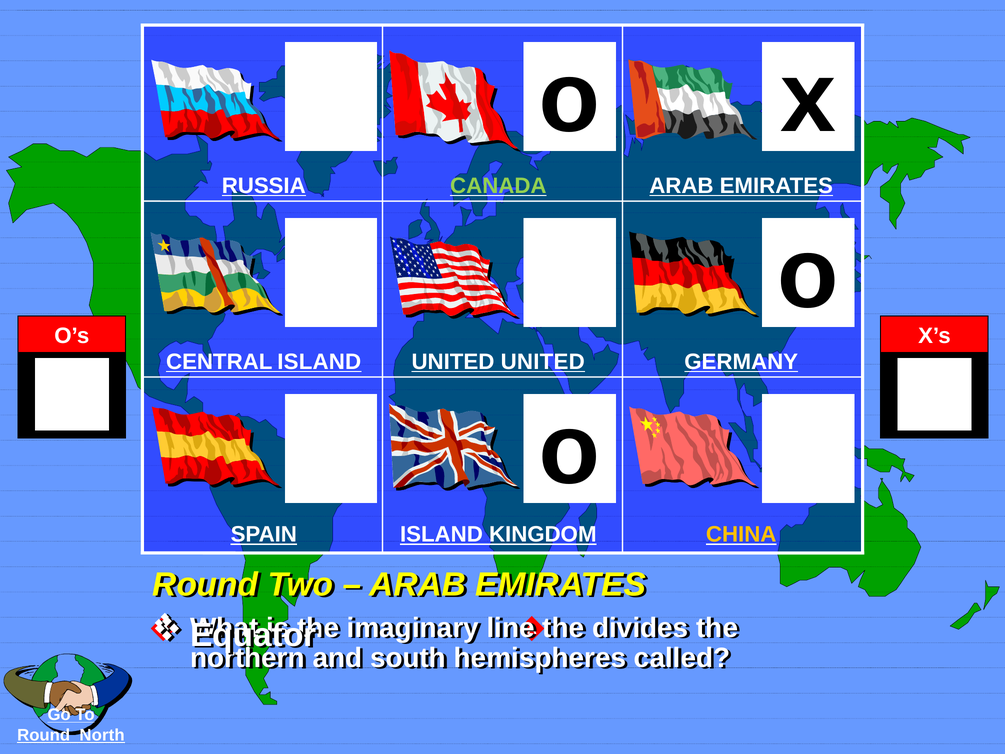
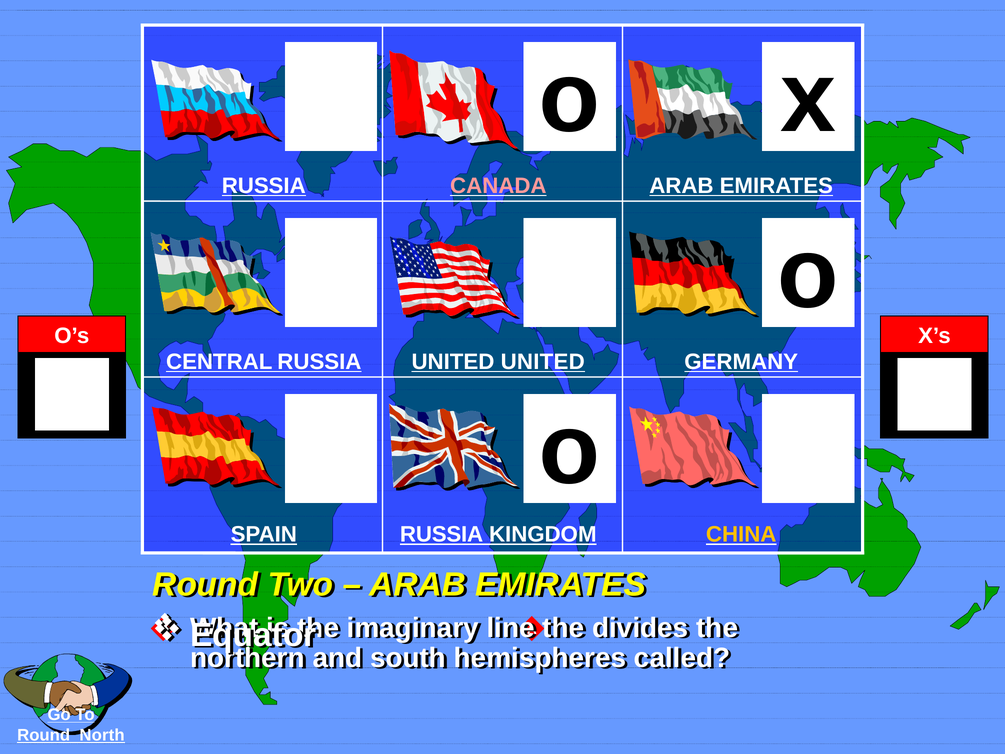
CANADA colour: light green -> pink
CENTRAL ISLAND: ISLAND -> RUSSIA
SPAIN ISLAND: ISLAND -> RUSSIA
